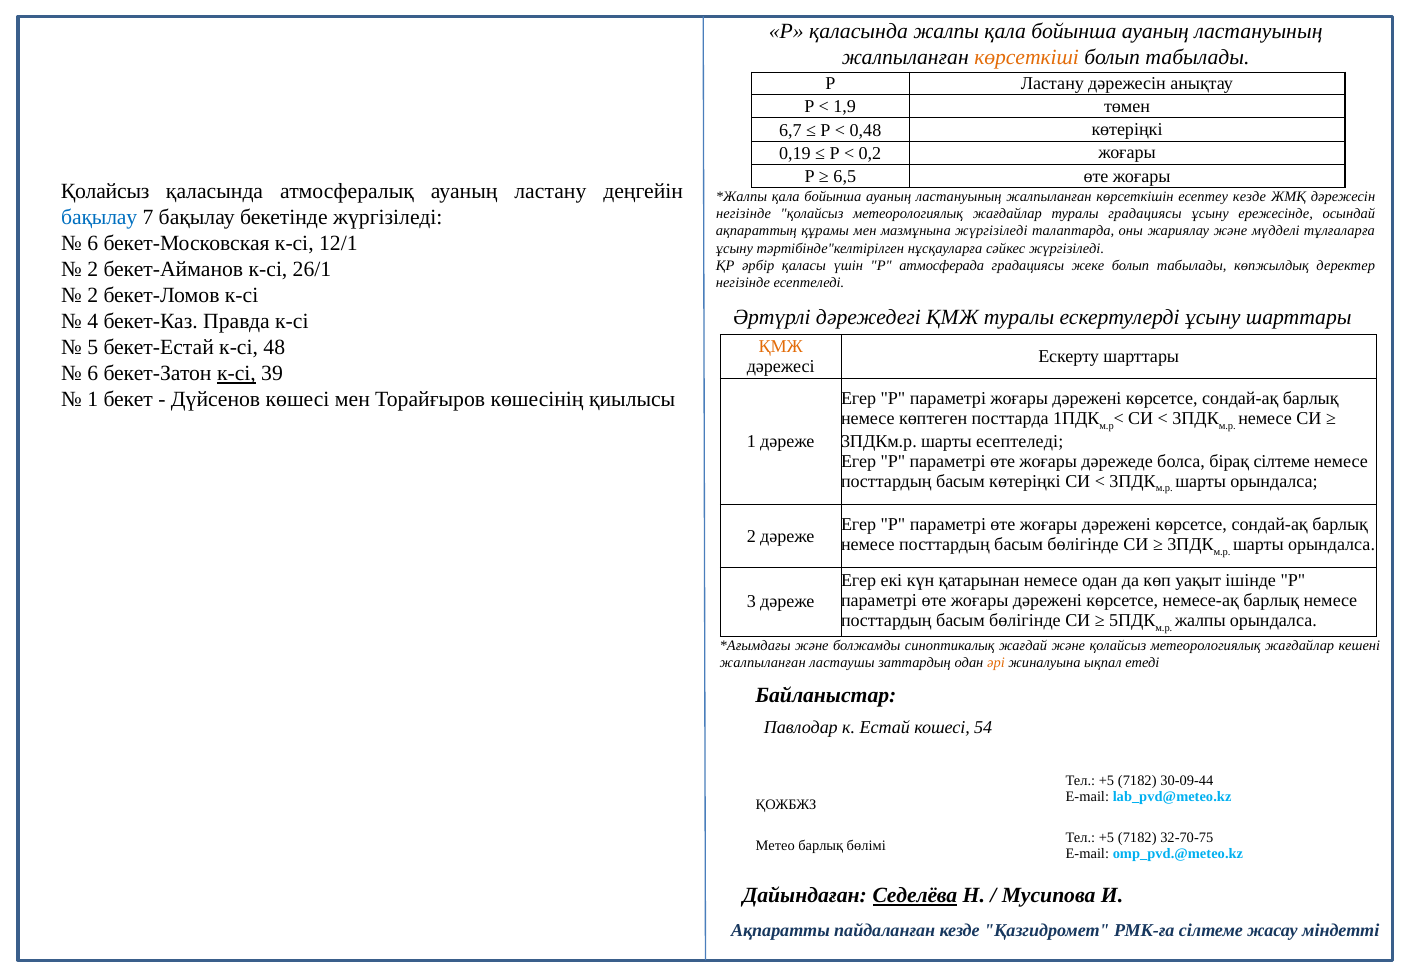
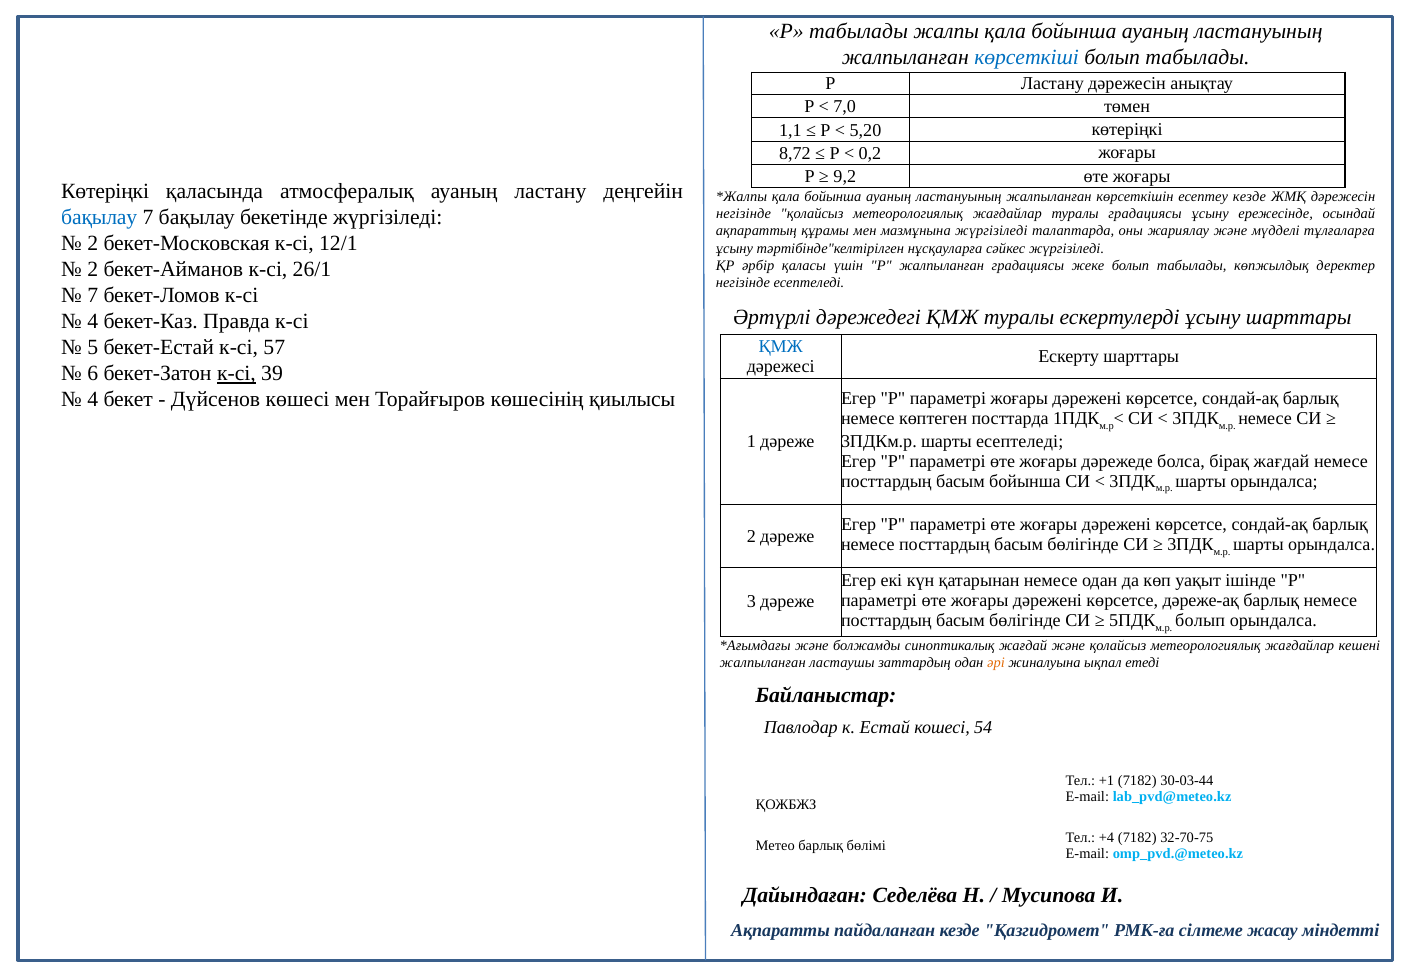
Р қаласында: қаласында -> табылады
көрсеткіші colour: orange -> blue
1,9: 1,9 -> 7,0
6,7: 6,7 -> 1,1
0,48: 0,48 -> 5,20
0,19: 0,19 -> 8,72
6,5: 6,5 -> 9,2
Қолайсыз at (105, 191): Қолайсыз -> Көтеріңкі
6 at (93, 243): 6 -> 2
Р атмосферада: атмосферада -> жалпыланған
2 at (93, 296): 2 -> 7
48: 48 -> 57
ҚМЖ at (781, 346) colour: orange -> blue
1 at (93, 400): 1 -> 4
бірақ сілтеме: сілтеме -> жағдай
басым көтеріңкі: көтеріңкі -> бойынша
немесе-ақ: немесе-ақ -> дәреже-ақ
жалпы at (1200, 620): жалпы -> болып
+5 at (1106, 781): +5 -> +1
30-09-44: 30-09-44 -> 30-03-44
+5 at (1106, 837): +5 -> +4
Седелёва underline: present -> none
